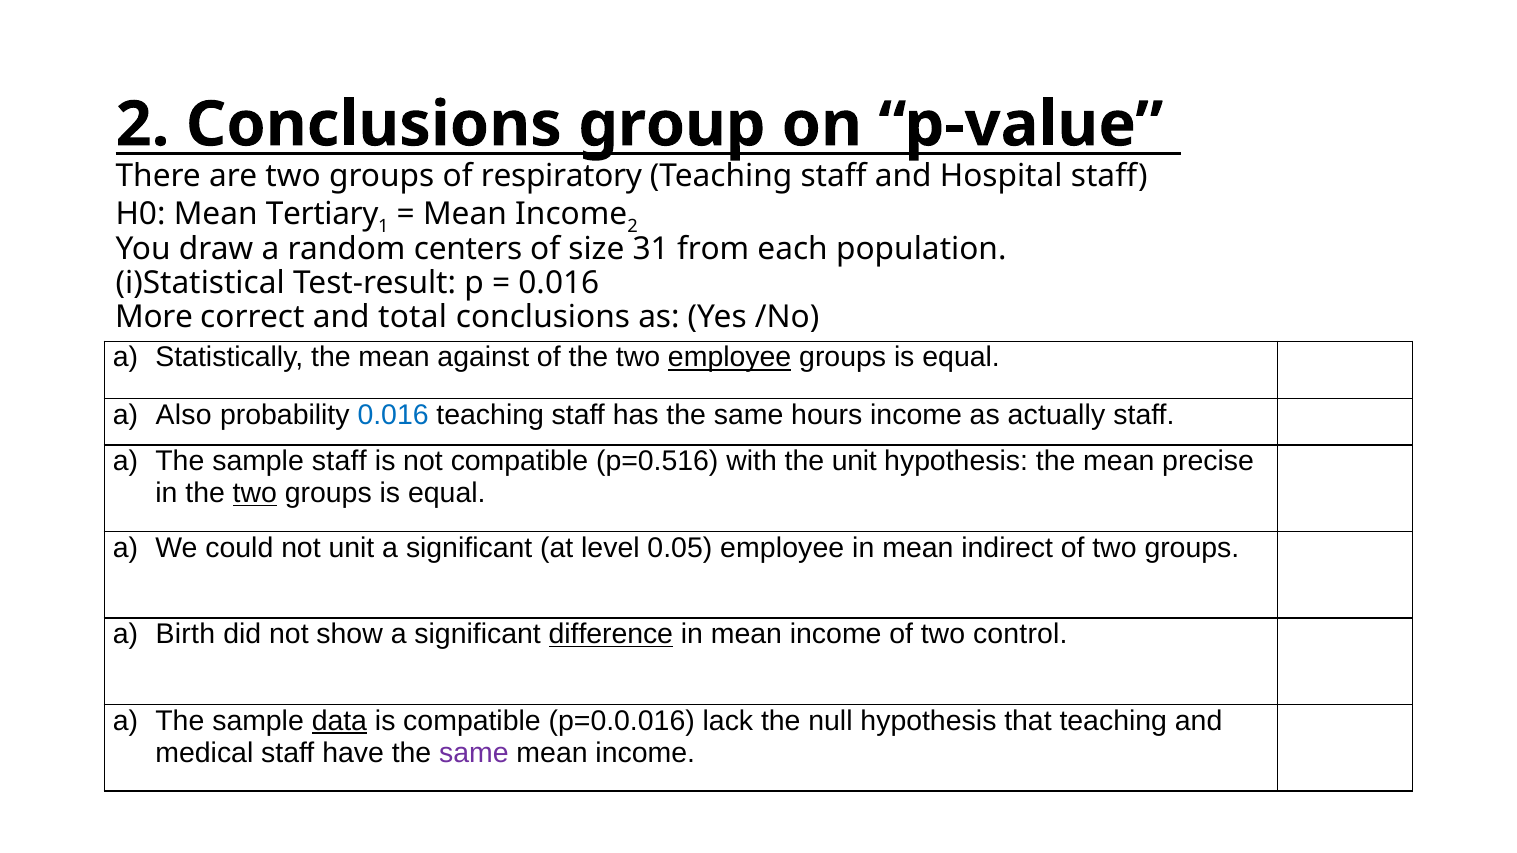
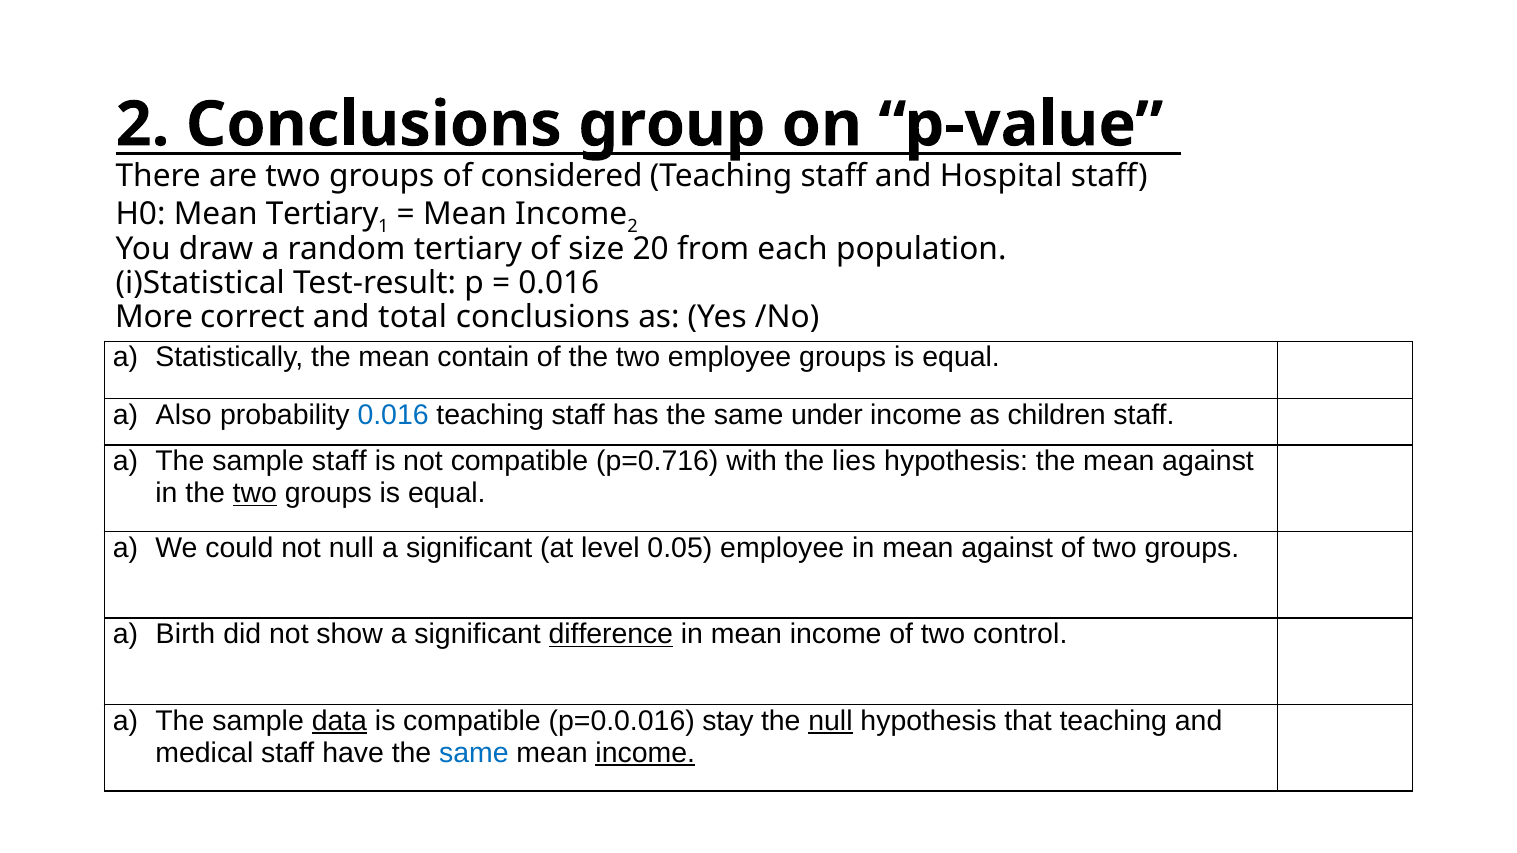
respiratory: respiratory -> considered
random centers: centers -> tertiary
31: 31 -> 20
against: against -> contain
employee at (730, 358) underline: present -> none
hours: hours -> under
actually: actually -> children
p=0.516: p=0.516 -> p=0.716
the unit: unit -> lies
the mean precise: precise -> against
not unit: unit -> null
in mean indirect: indirect -> against
lack: lack -> stay
null at (830, 721) underline: none -> present
same at (474, 753) colour: purple -> blue
income at (645, 753) underline: none -> present
